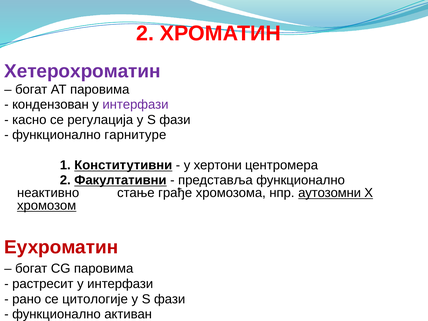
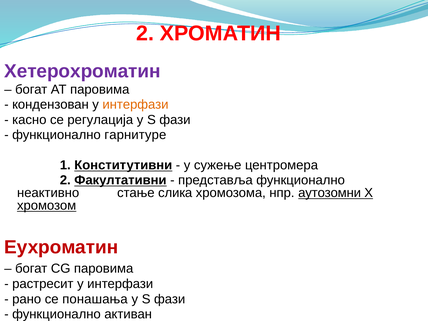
интерфази at (135, 105) colour: purple -> orange
хертони: хертони -> сужење
грађе: грађе -> слика
цитологије: цитологије -> понашања
